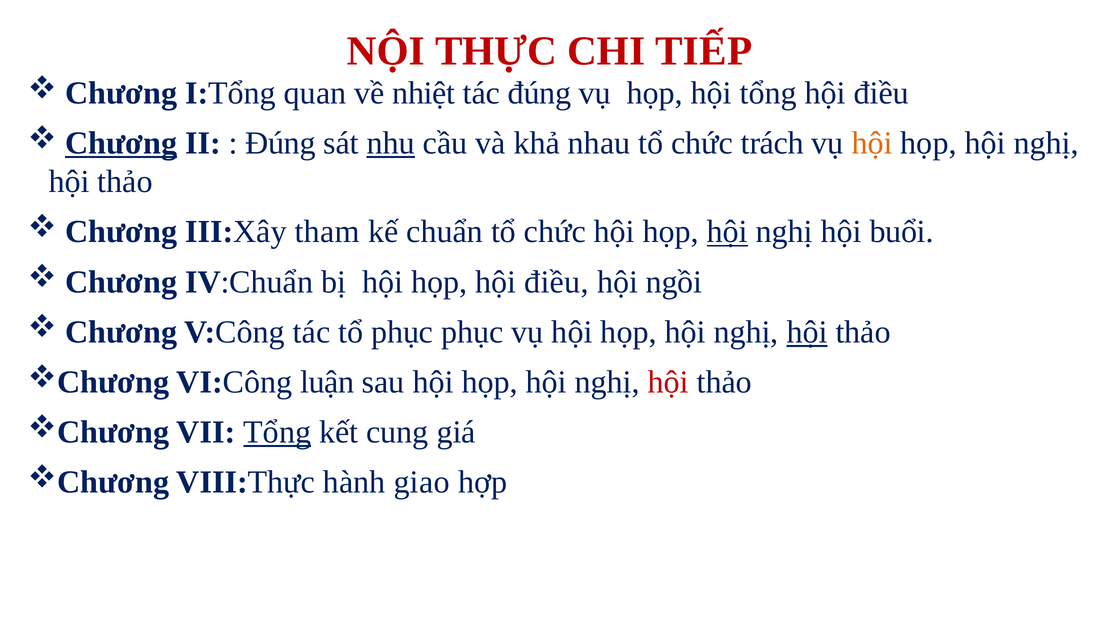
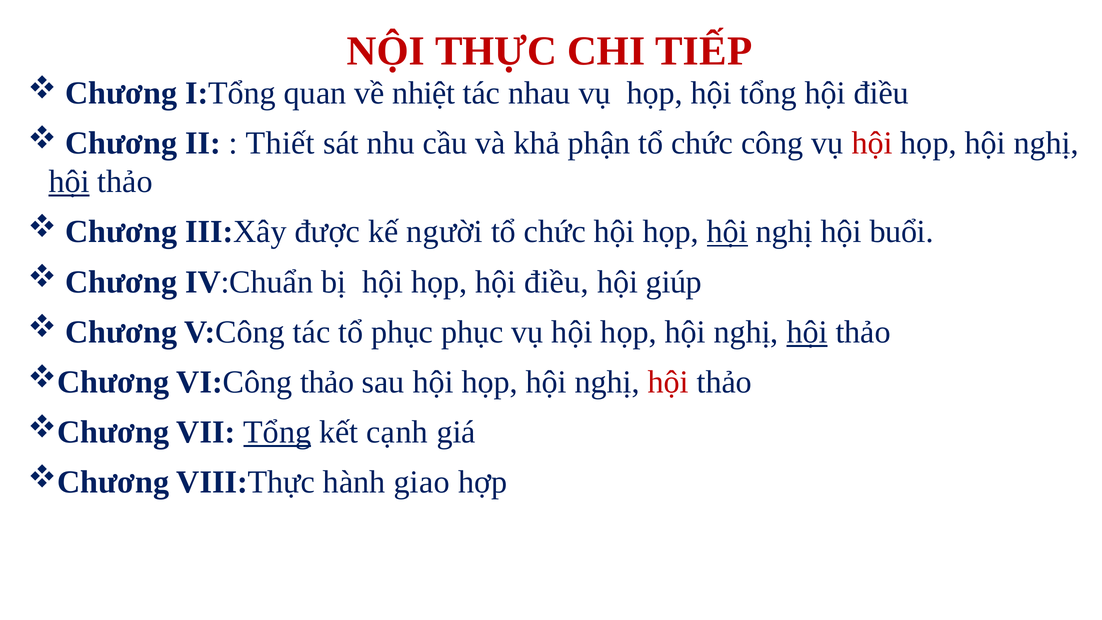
tác đúng: đúng -> nhau
Chương at (121, 143) underline: present -> none
Đúng at (281, 143): Đúng -> Thiết
nhu underline: present -> none
nhau: nhau -> phận
trách: trách -> công
hội at (872, 143) colour: orange -> red
hội at (69, 182) underline: none -> present
tham: tham -> được
chuẩn: chuẩn -> người
ngồi: ngồi -> giúp
VI:Công luận: luận -> thảo
cung: cung -> cạnh
